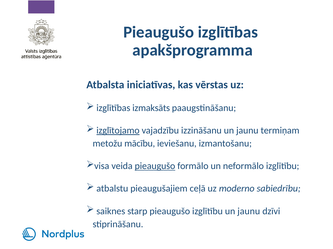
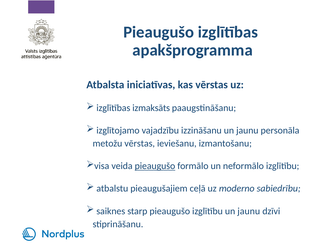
izglītojamo underline: present -> none
termiņam: termiņam -> personāla
metožu mācību: mācību -> vērstas
